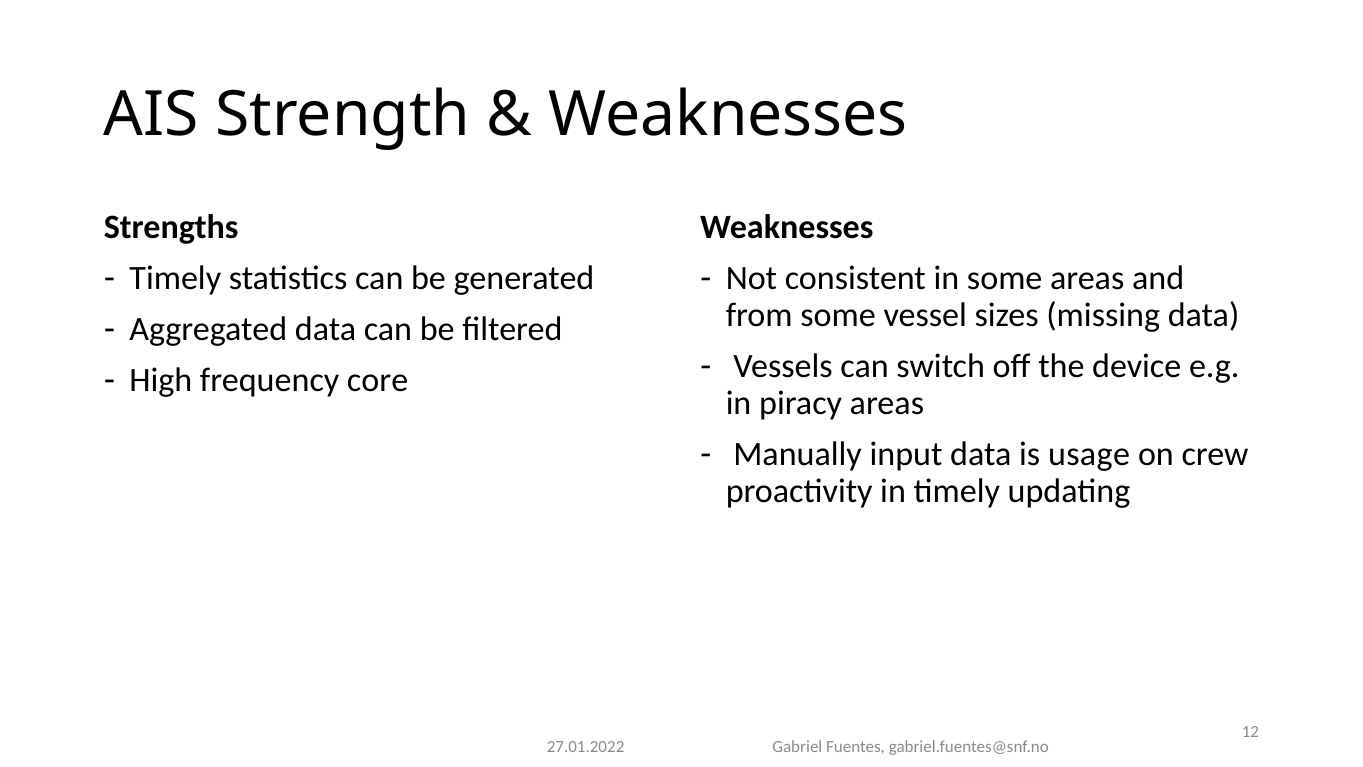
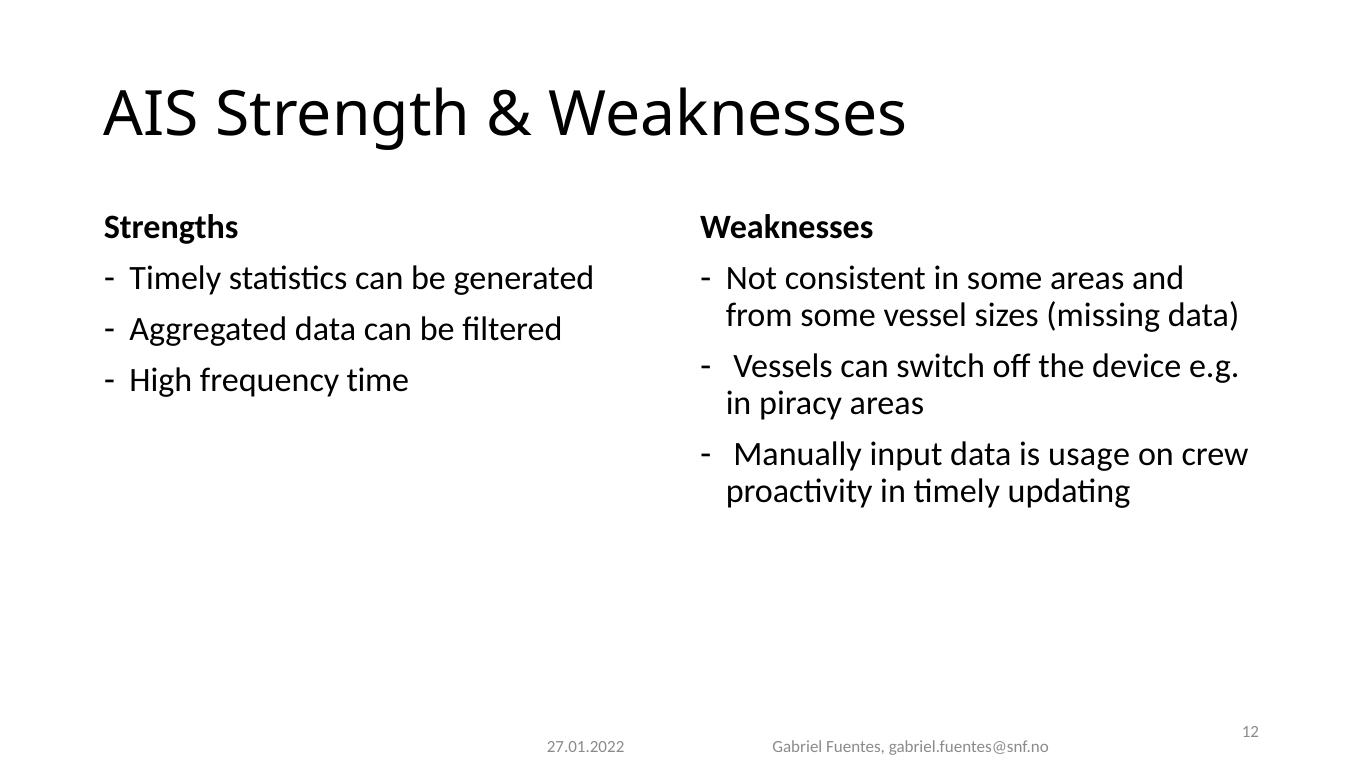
core: core -> time
